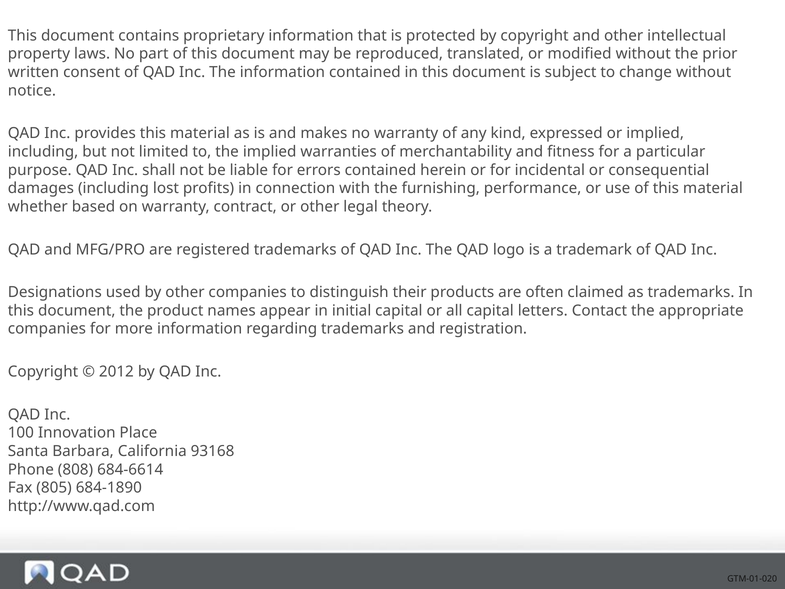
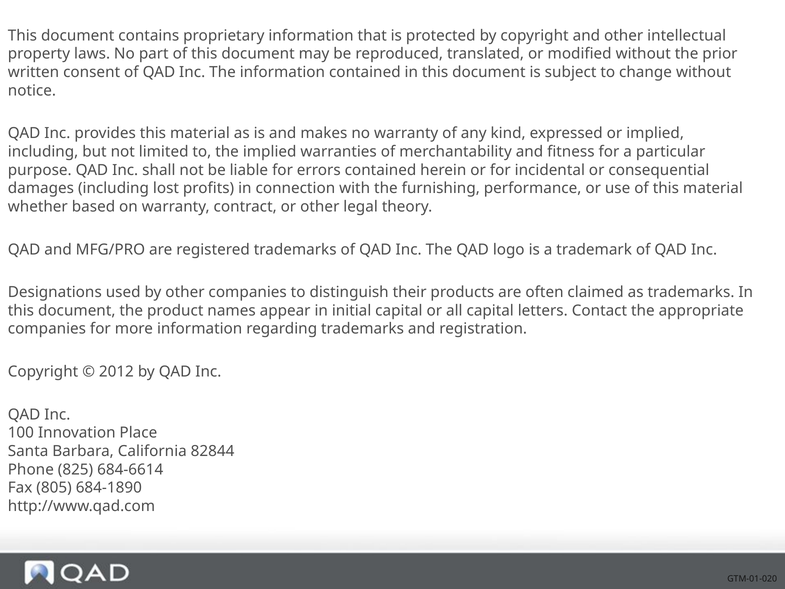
93168: 93168 -> 82844
808: 808 -> 825
